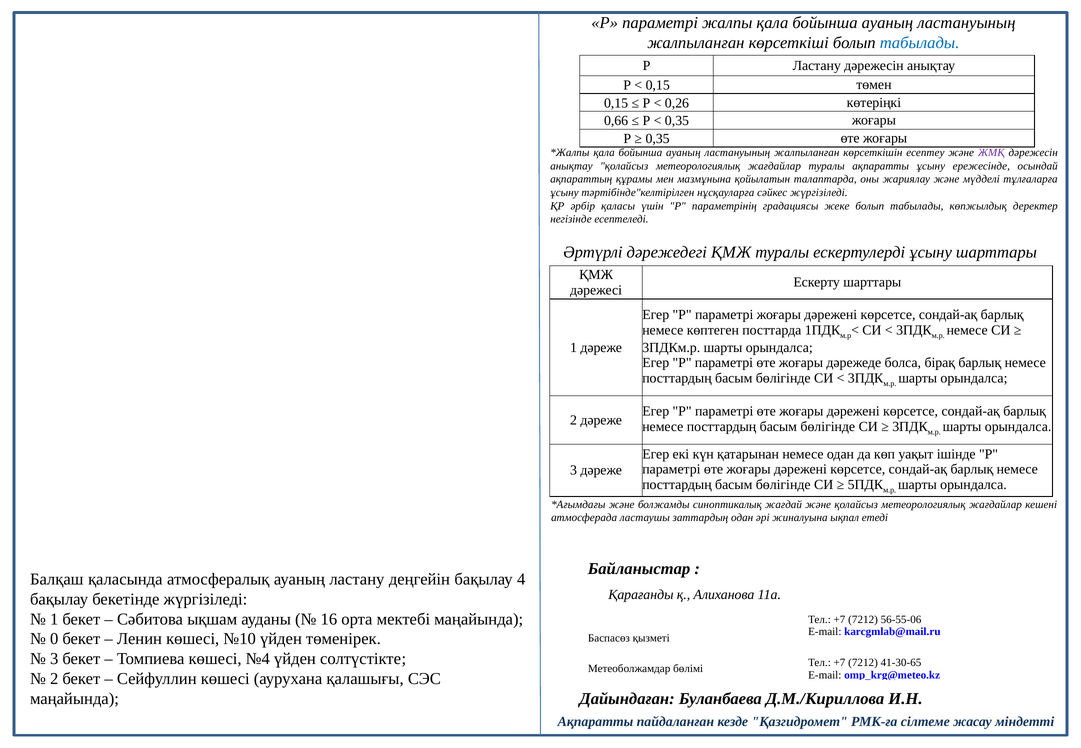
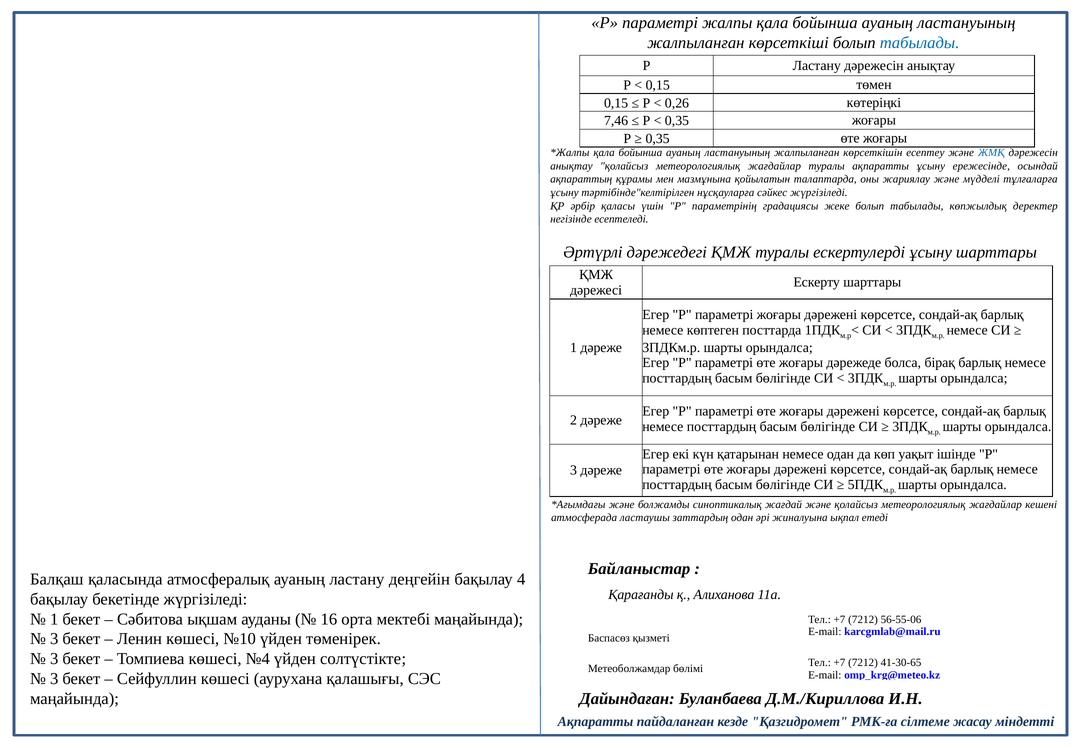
0,66: 0,66 -> 7,46
ЖМҚ colour: purple -> blue
0 at (54, 639): 0 -> 3
2 at (54, 679): 2 -> 3
